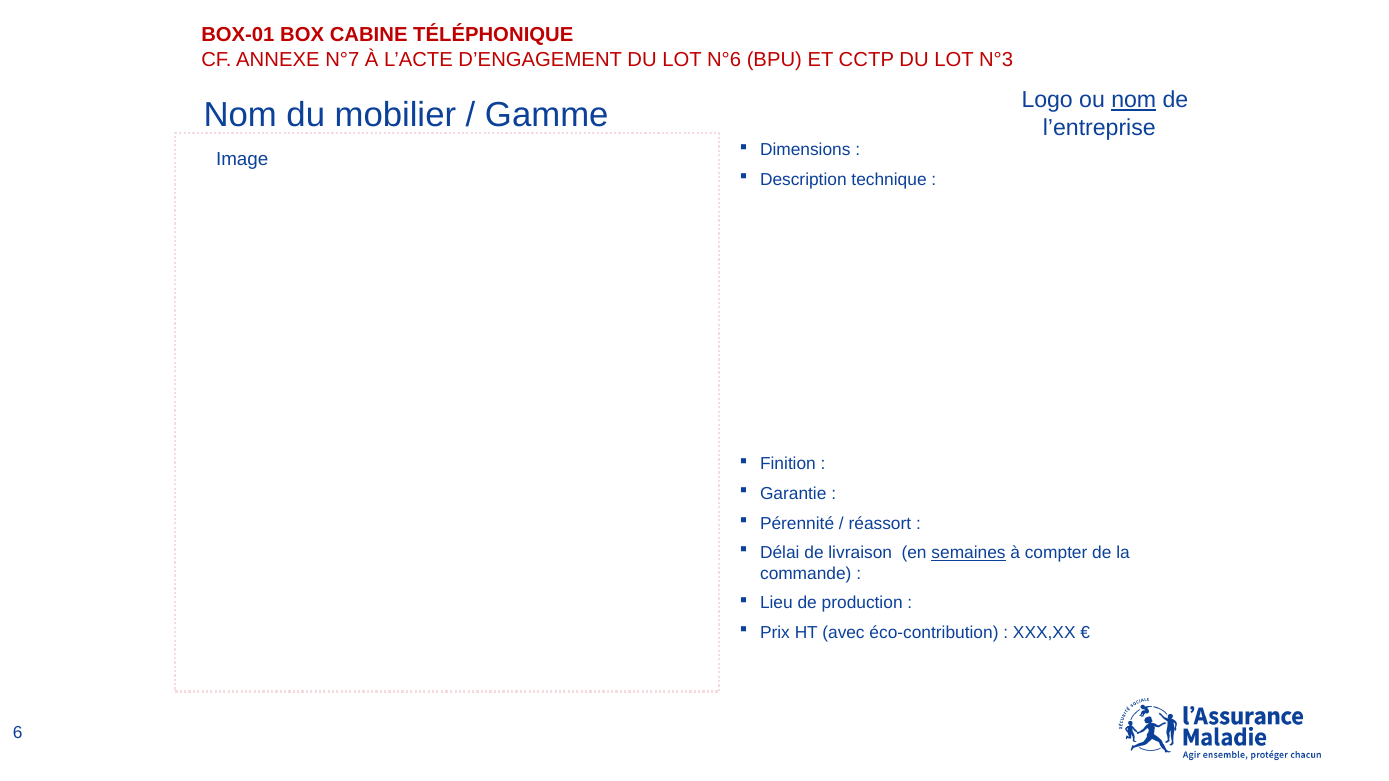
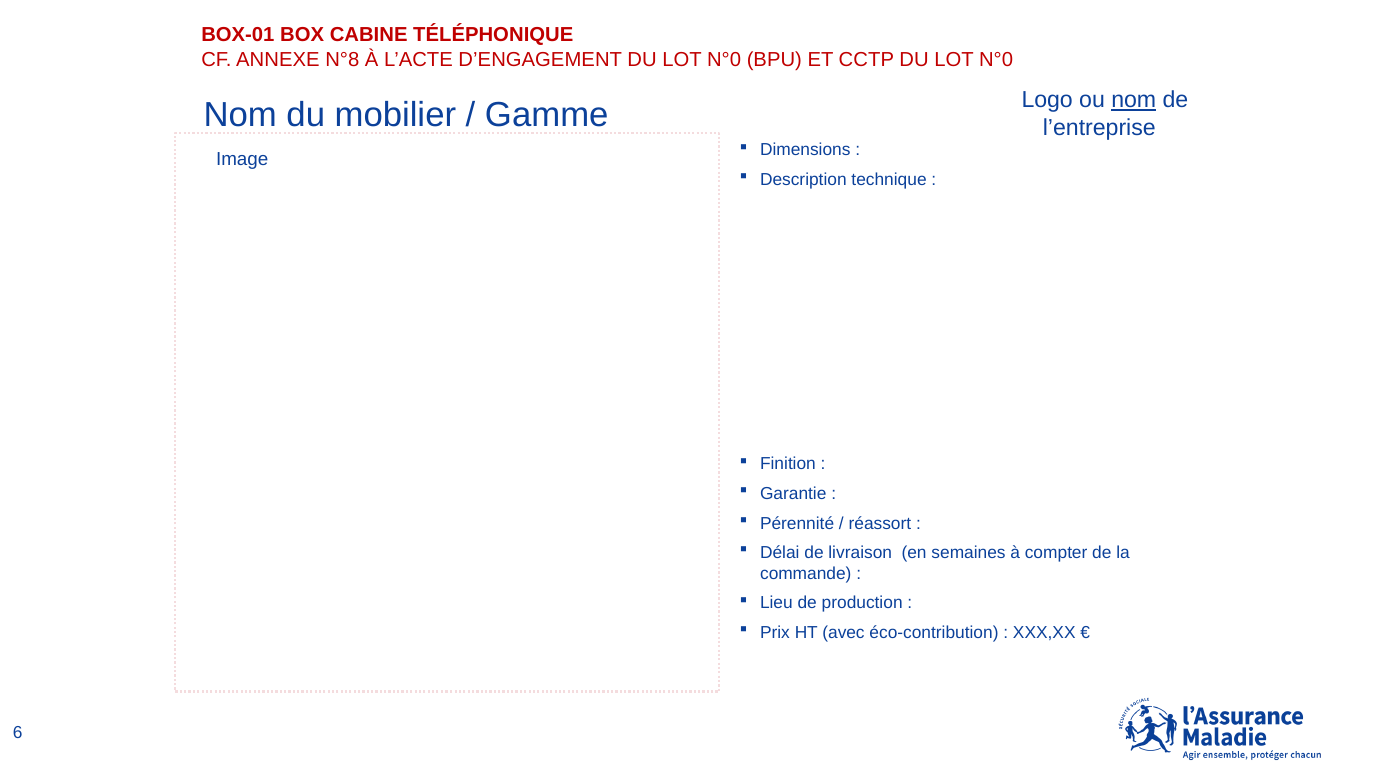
N°7: N°7 -> N°8
D’ENGAGEMENT DU LOT N°6: N°6 -> N°0
CCTP DU LOT N°3: N°3 -> N°0
semaines underline: present -> none
